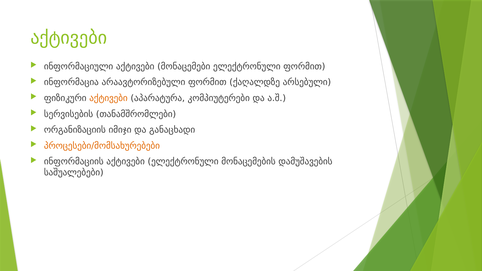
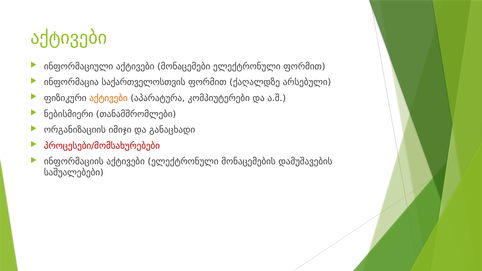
არაავტორიზებული: არაავტორიზებული -> საქართველოსთვის
სერვისების: სერვისების -> ნებისმიერი
პროცესები/მომსახურებები colour: orange -> red
